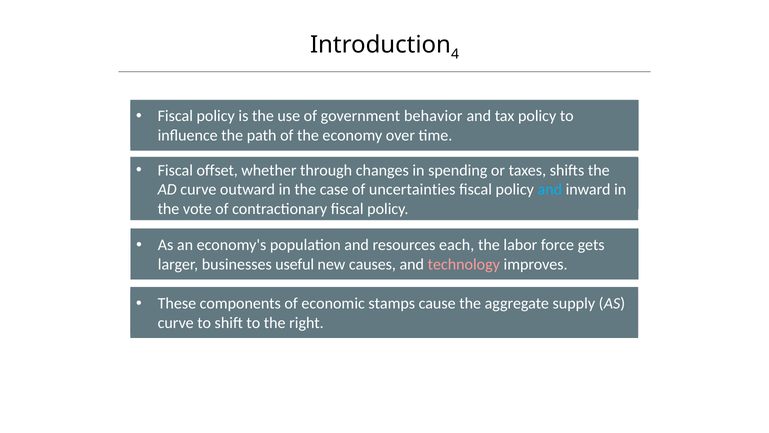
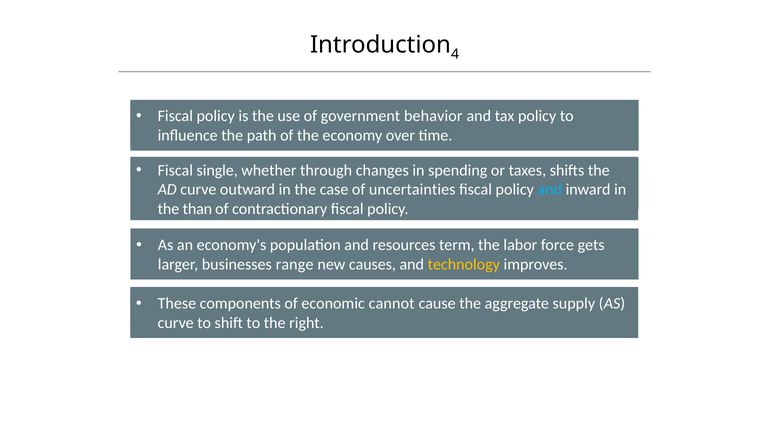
offset: offset -> single
vote: vote -> than
each: each -> term
useful: useful -> range
technology colour: pink -> yellow
stamps: stamps -> cannot
